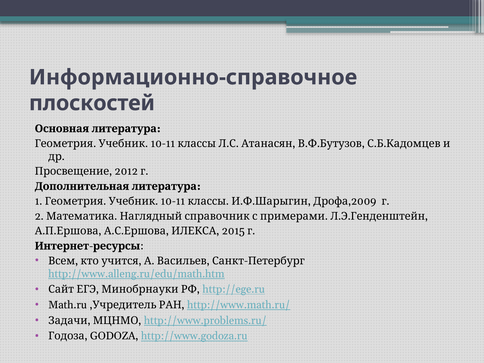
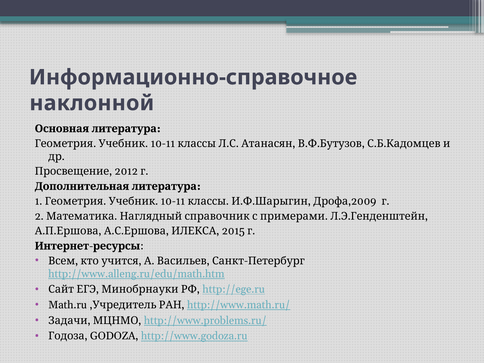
плоскостей: плоскостей -> наклонной
